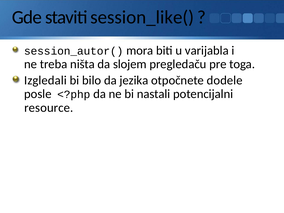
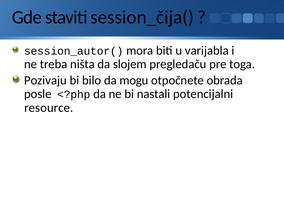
session_like(: session_like( -> session_čija(
Izgledali: Izgledali -> Pozivaju
jezika: jezika -> mogu
dodele: dodele -> obrada
